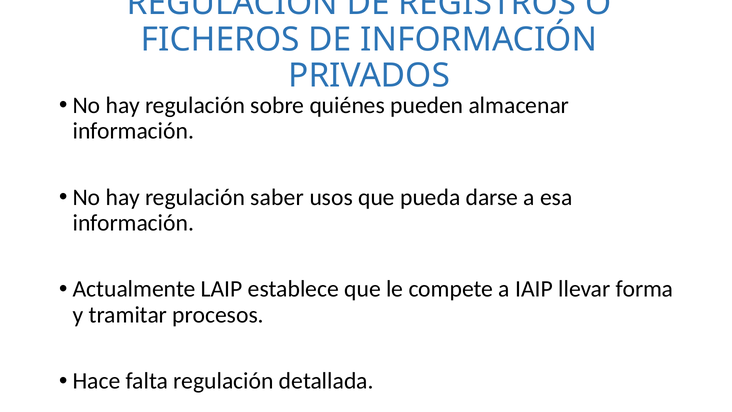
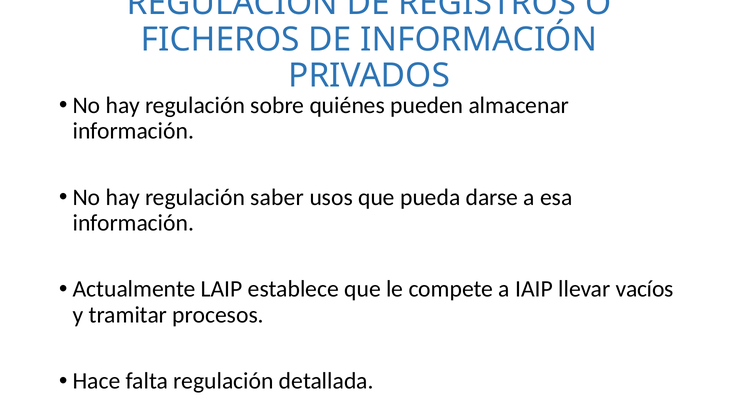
forma: forma -> vacíos
